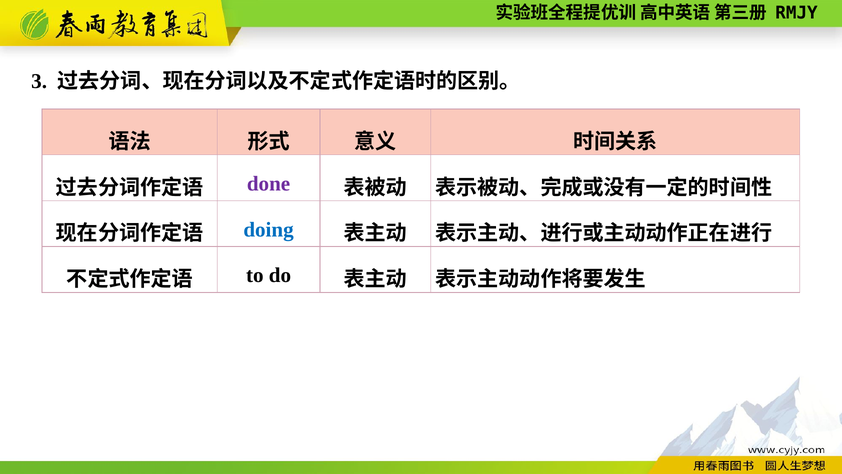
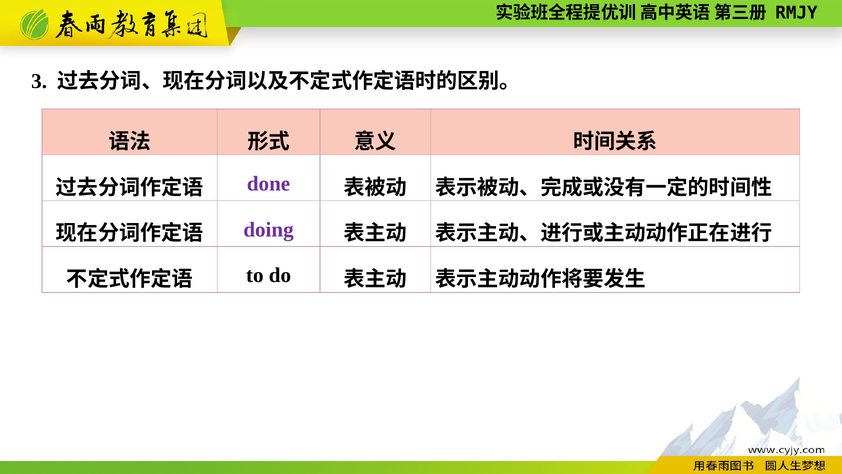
doing colour: blue -> purple
